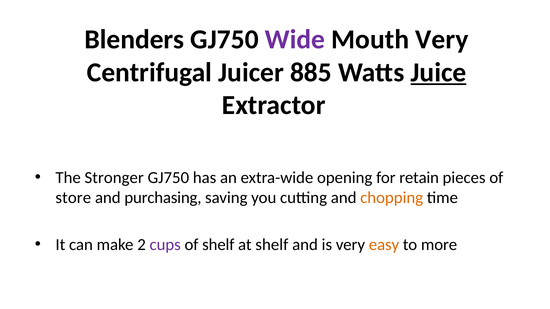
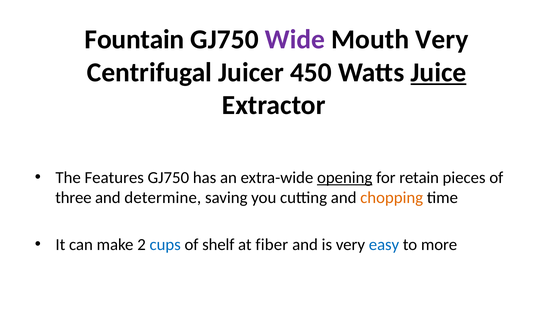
Blenders: Blenders -> Fountain
885: 885 -> 450
Stronger: Stronger -> Features
opening underline: none -> present
store: store -> three
purchasing: purchasing -> determine
cups colour: purple -> blue
at shelf: shelf -> fiber
easy colour: orange -> blue
